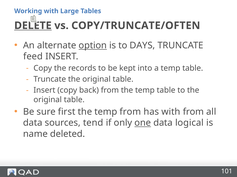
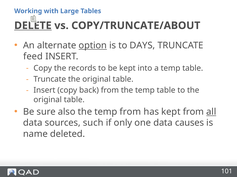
COPY/TRUNCATE/OFTEN: COPY/TRUNCATE/OFTEN -> COPY/TRUNCATE/ABOUT
first: first -> also
has with: with -> kept
all underline: none -> present
tend: tend -> such
one underline: present -> none
logical: logical -> causes
